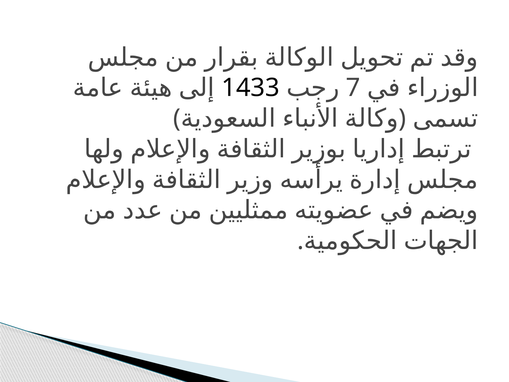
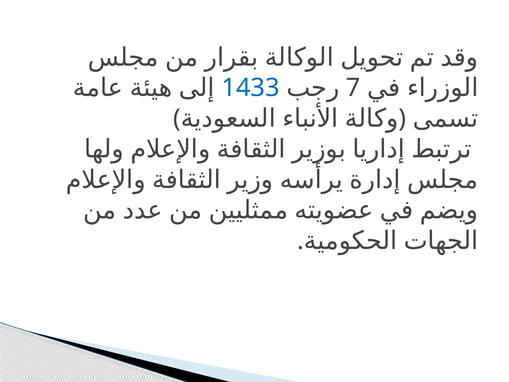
1433 colour: black -> blue
